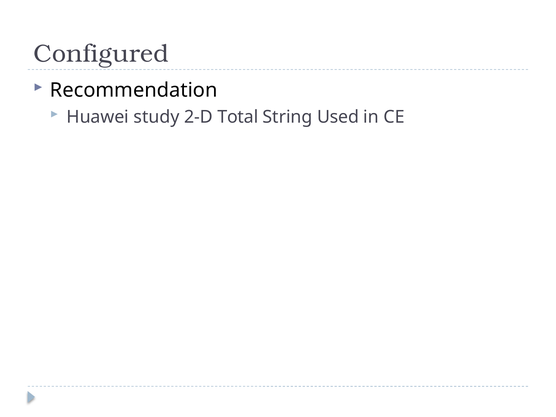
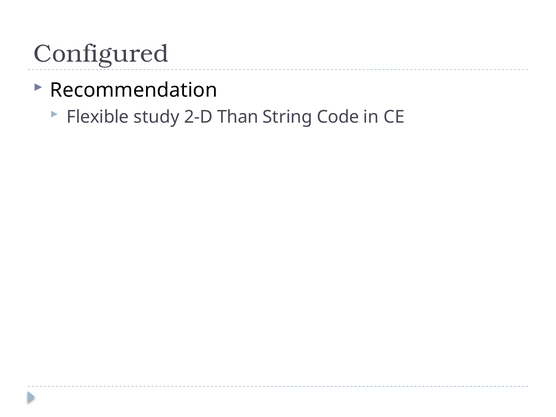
Huawei: Huawei -> Flexible
Total: Total -> Than
Used: Used -> Code
